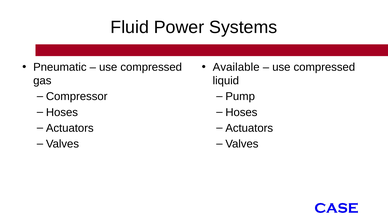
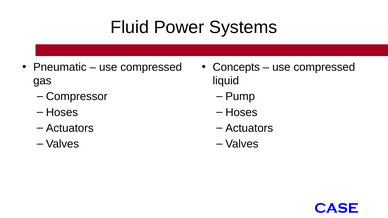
Available: Available -> Concepts
